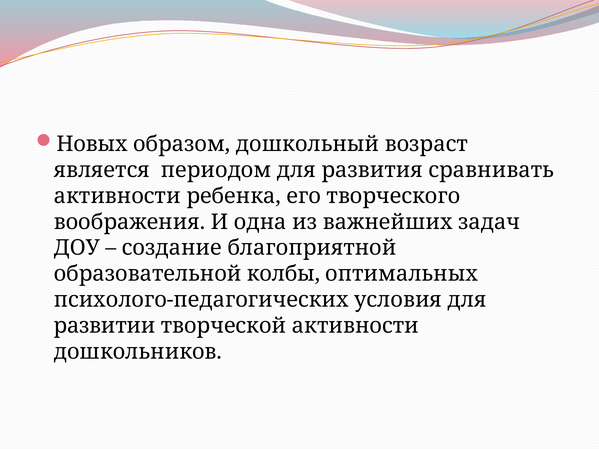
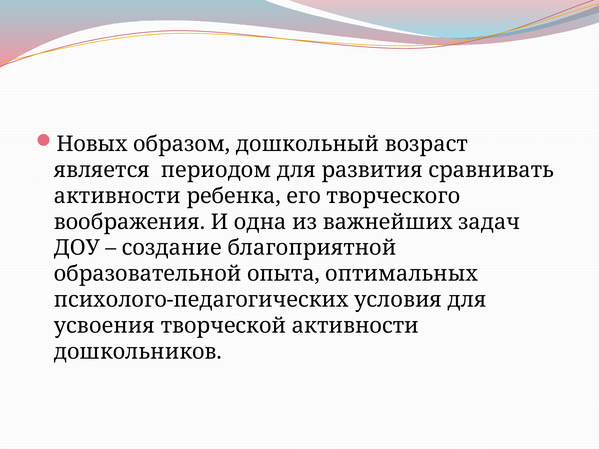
колбы: колбы -> опыта
развитии: развитии -> усвоения
